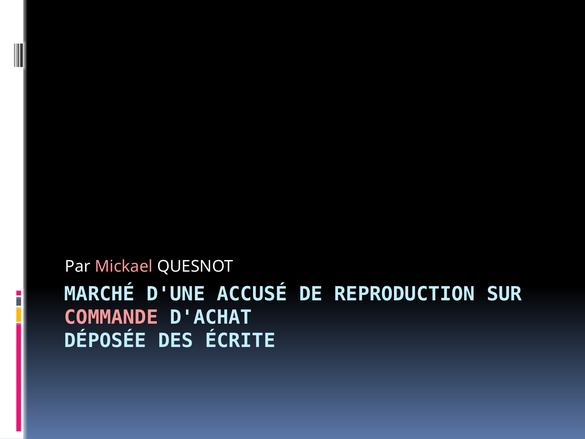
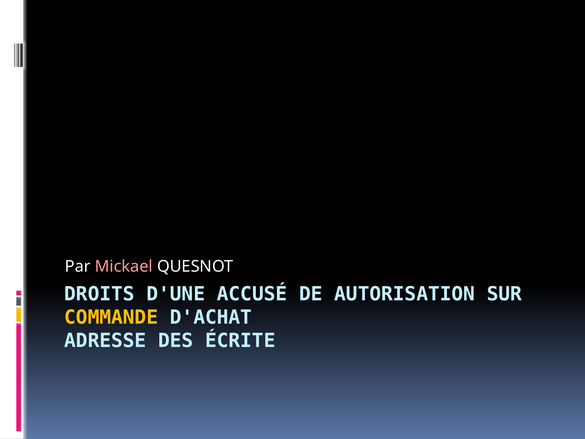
MARCHÉ: MARCHÉ -> DROITS
REPRODUCTION: REPRODUCTION -> AUTORISATION
COMMANDE colour: pink -> yellow
DÉPOSÉE: DÉPOSÉE -> ADRESSE
